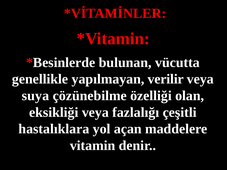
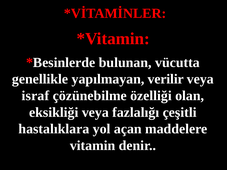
suya: suya -> israf
